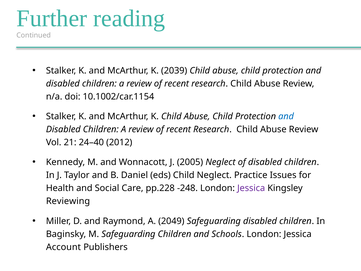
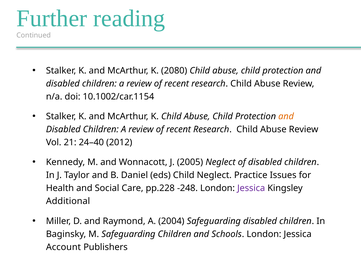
2039: 2039 -> 2080
and at (286, 116) colour: blue -> orange
Reviewing: Reviewing -> Additional
2049: 2049 -> 2004
